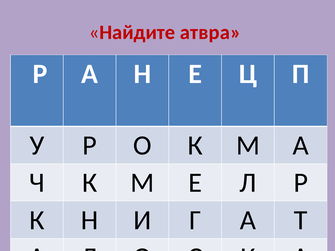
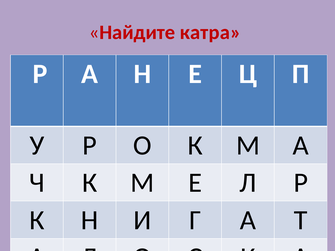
атвра: атвра -> катра
